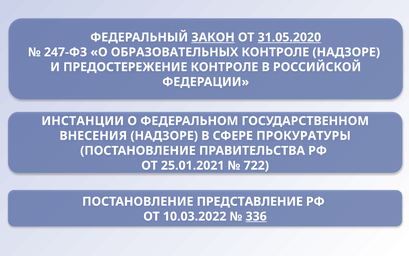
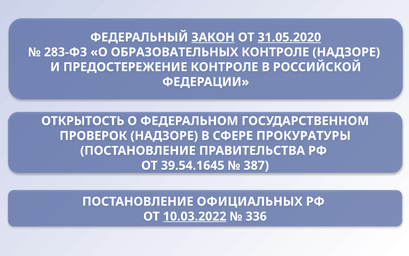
247-ФЗ: 247-ФЗ -> 283-ФЗ
ИНСТАНЦИИ: ИНСТАНЦИИ -> ОТКРЫТОСТЬ
ВНЕСЕНИЯ: ВНЕСЕНИЯ -> ПРОВЕРОК
25.01.2021: 25.01.2021 -> 39.54.1645
722: 722 -> 387
ПРЕДСТАВЛЕНИЕ: ПРЕДСТАВЛЕНИЕ -> ОФИЦИАЛЬНЫХ
10.03.2022 underline: none -> present
336 underline: present -> none
